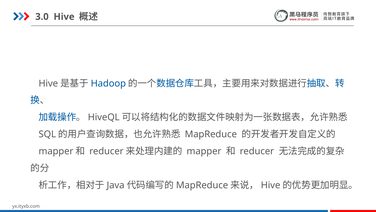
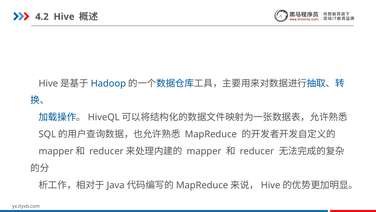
3.0: 3.0 -> 4.2
